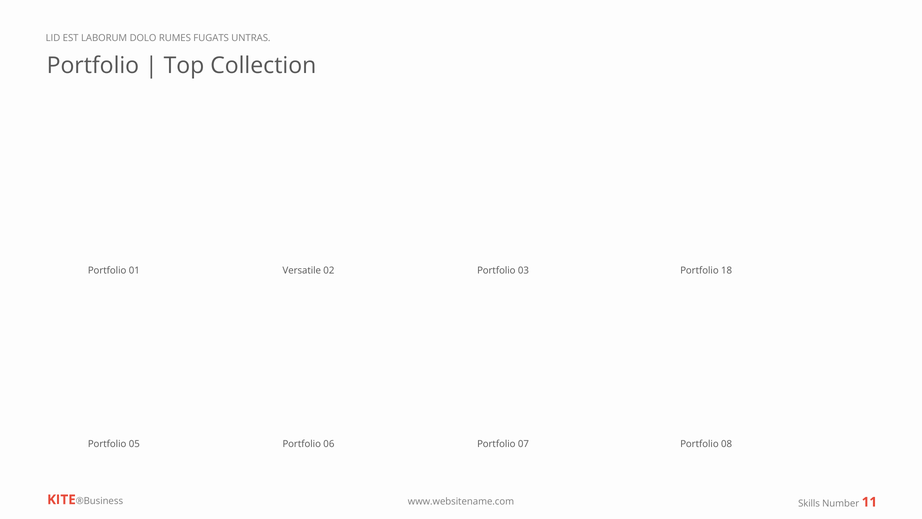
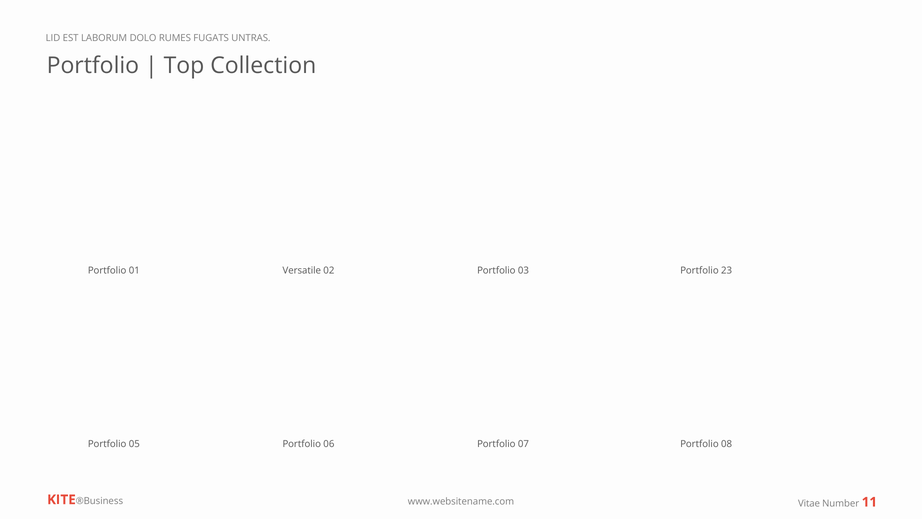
18: 18 -> 23
Skills: Skills -> Vitae
